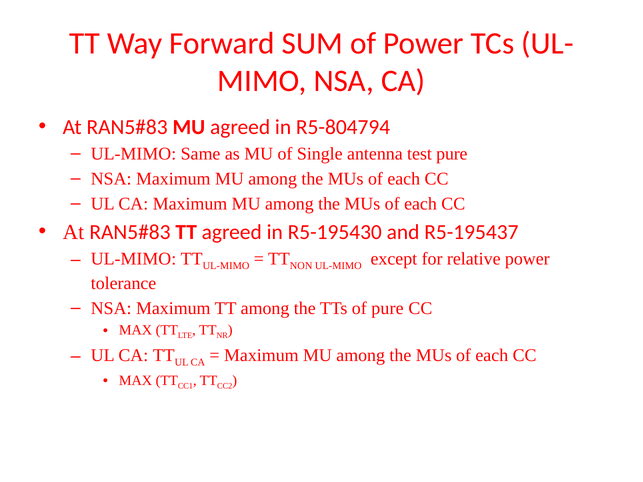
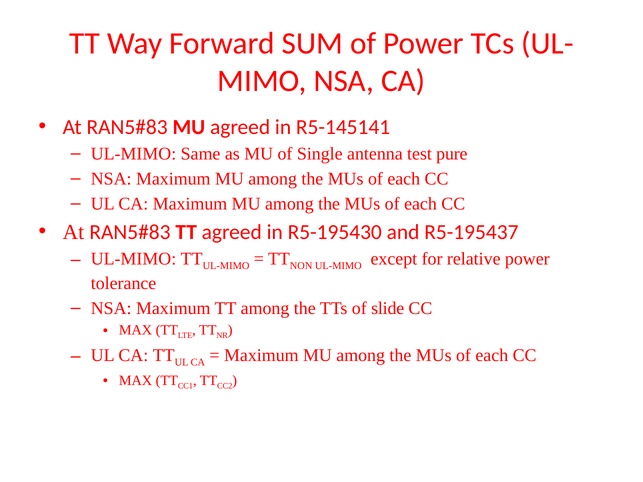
R5-804794: R5-804794 -> R5-145141
of pure: pure -> slide
